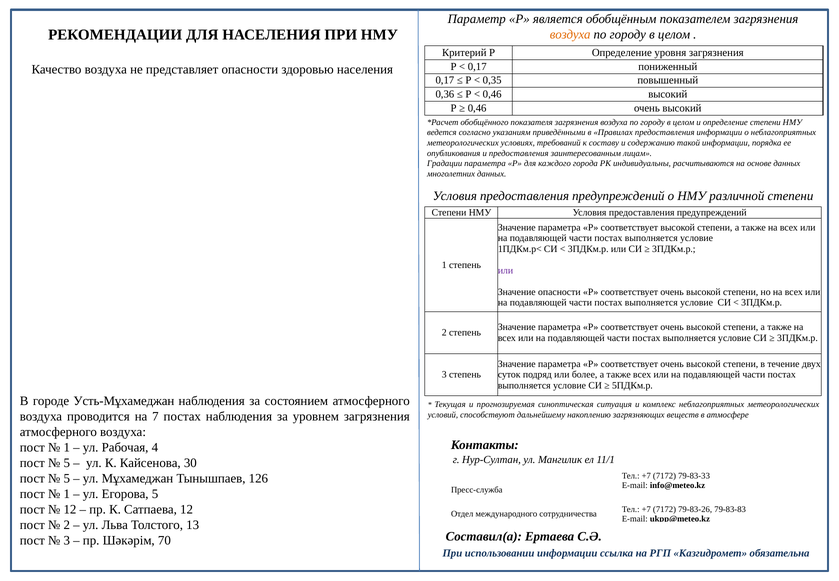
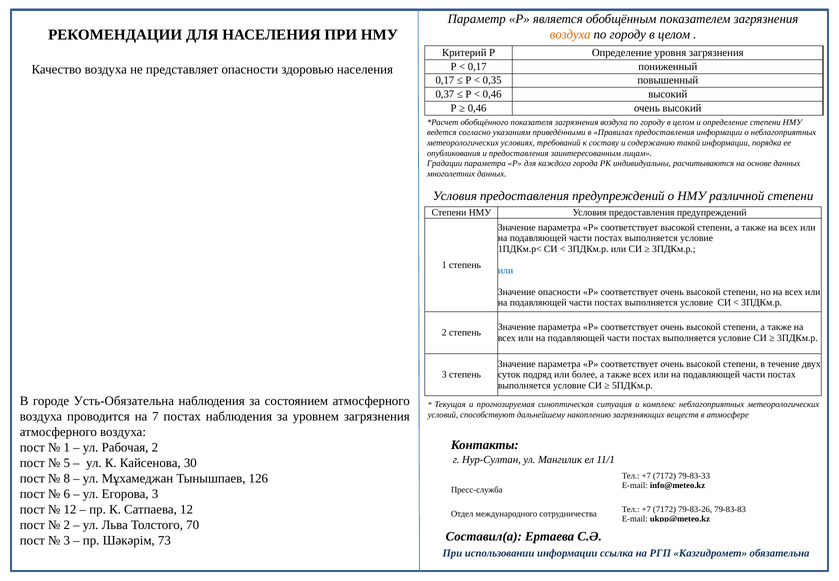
0,36: 0,36 -> 0,37
или at (505, 270) colour: purple -> blue
Усть-Мұхамеджан: Усть-Мұхамеджан -> Усть-Обязательна
Рабочая 4: 4 -> 2
5 at (67, 478): 5 -> 8
1 at (67, 494): 1 -> 6
Егорова 5: 5 -> 3
13: 13 -> 70
70: 70 -> 73
